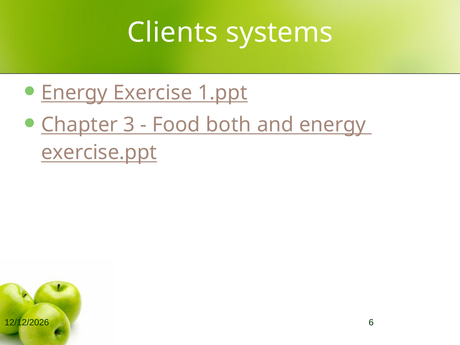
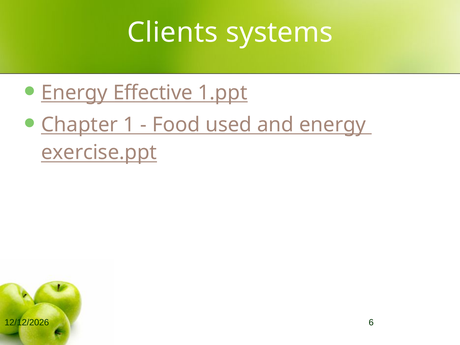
Exercise: Exercise -> Effective
3: 3 -> 1
both: both -> used
